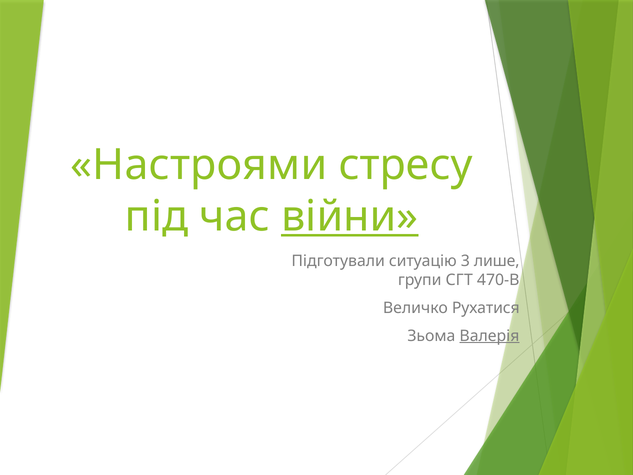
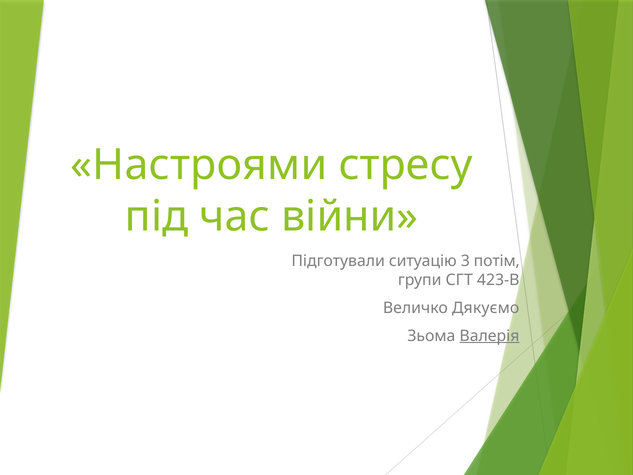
війни underline: present -> none
лише: лише -> потім
470-В: 470-В -> 423-В
Рухатися: Рухатися -> Дякуємо
